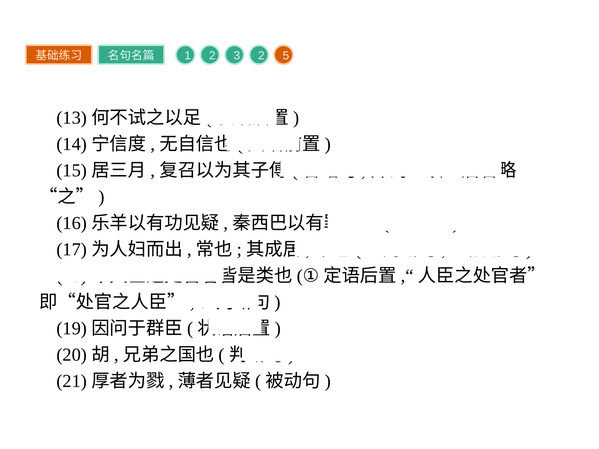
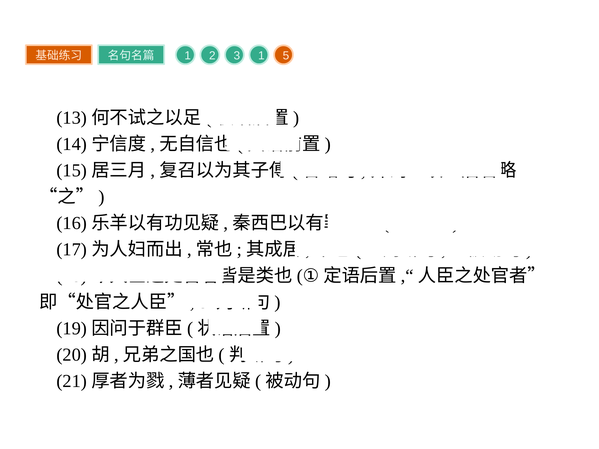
3 2: 2 -> 1
